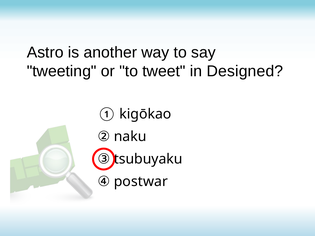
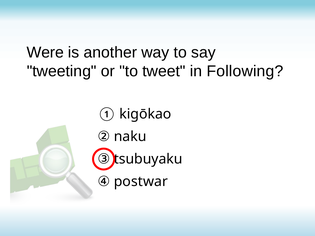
Astro: Astro -> Were
Designed: Designed -> Following
